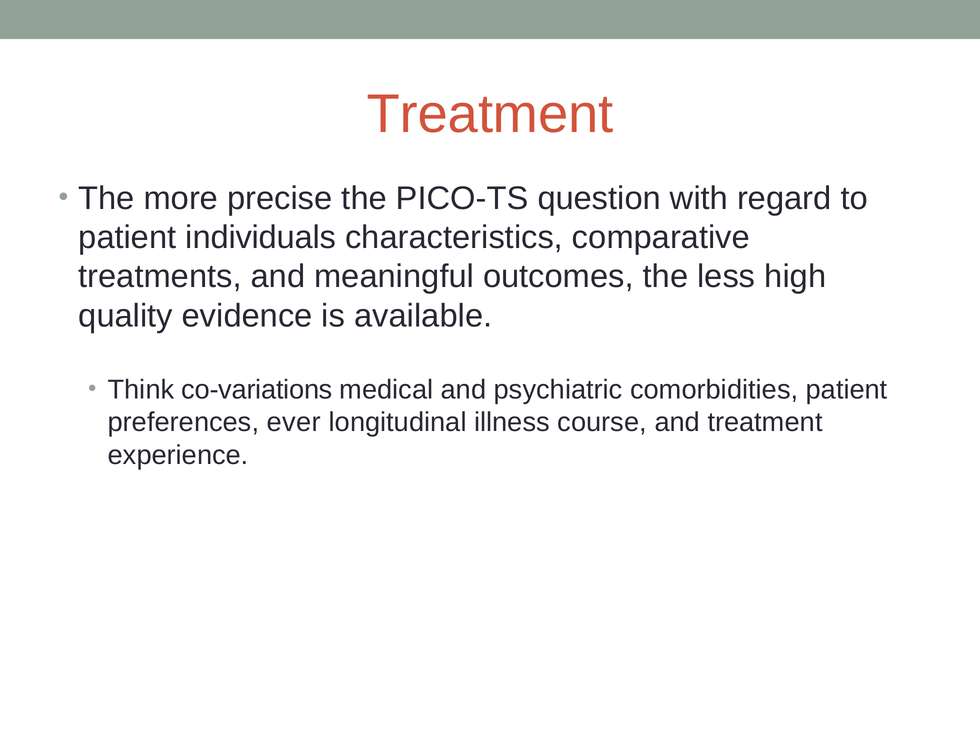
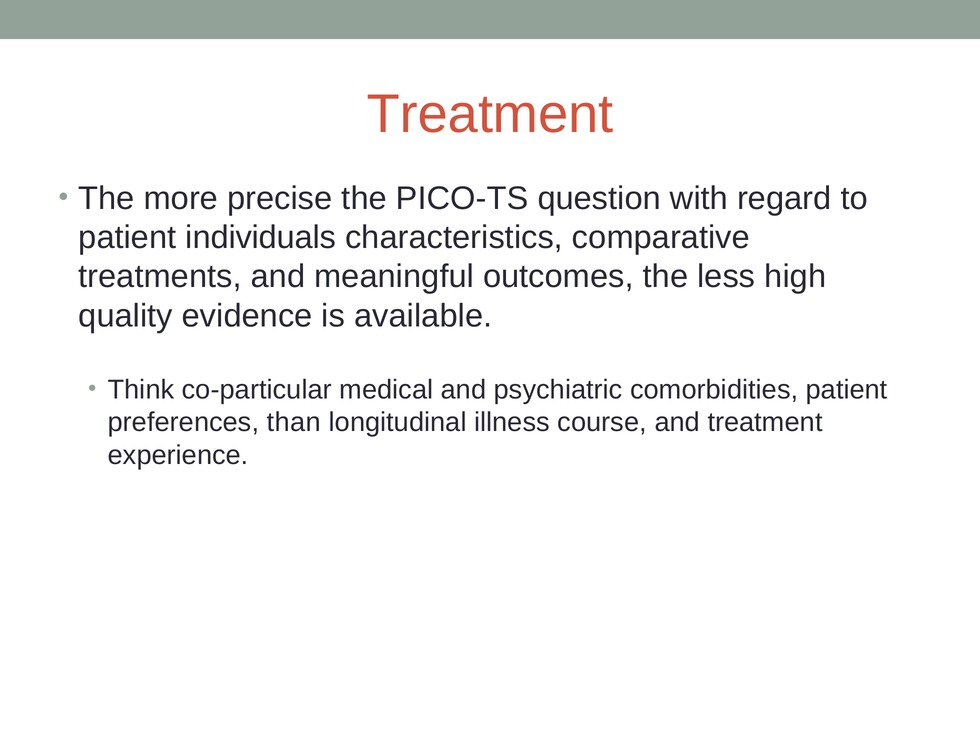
co-variations: co-variations -> co-particular
ever: ever -> than
